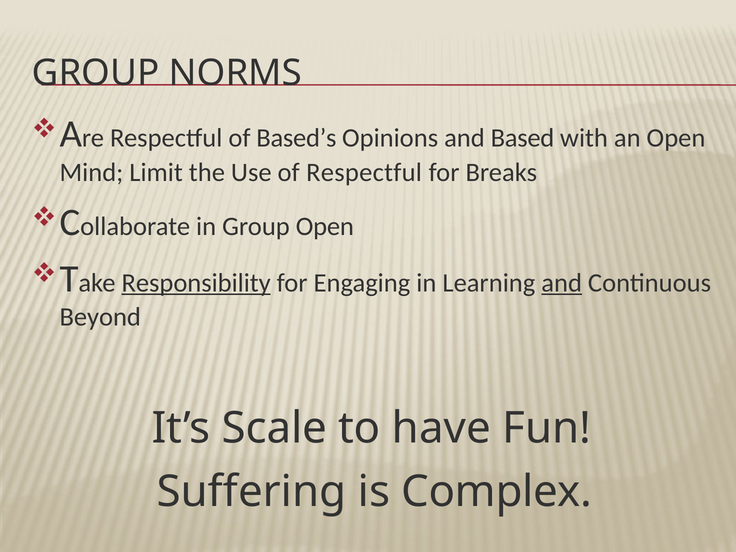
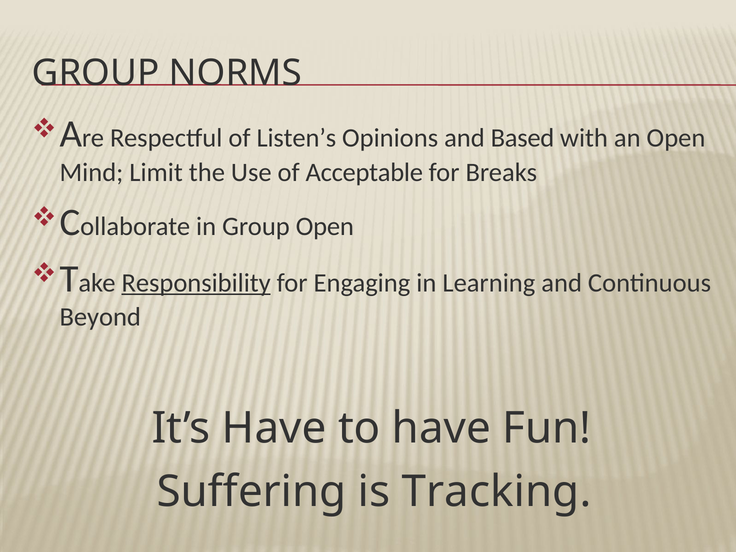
Based’s: Based’s -> Listen’s
of Respectful: Respectful -> Acceptable
and at (562, 283) underline: present -> none
It’s Scale: Scale -> Have
Complex: Complex -> Tracking
